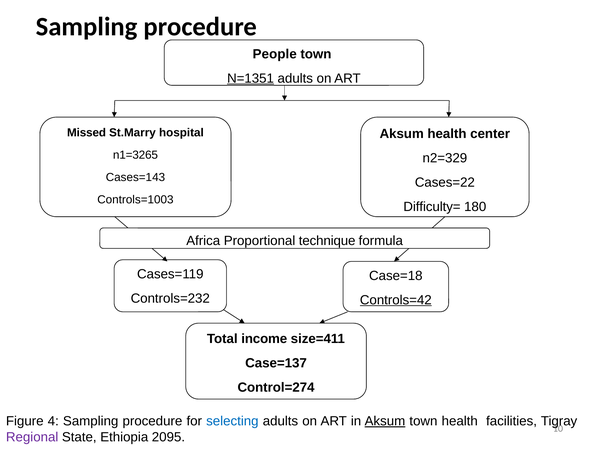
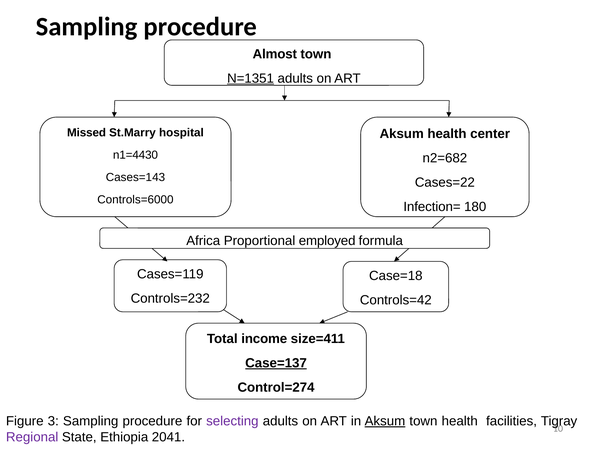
People: People -> Almost
n1=3265: n1=3265 -> n1=4430
n2=329: n2=329 -> n2=682
Controls=1003: Controls=1003 -> Controls=6000
Difficulty=: Difficulty= -> Infection=
technique: technique -> employed
Controls=42 underline: present -> none
Case=137 underline: none -> present
4: 4 -> 3
selecting colour: blue -> purple
2095: 2095 -> 2041
